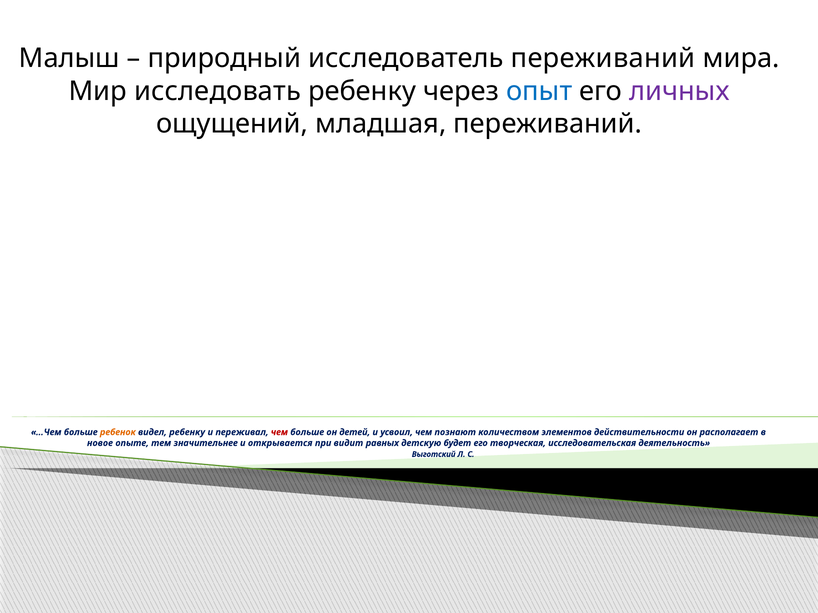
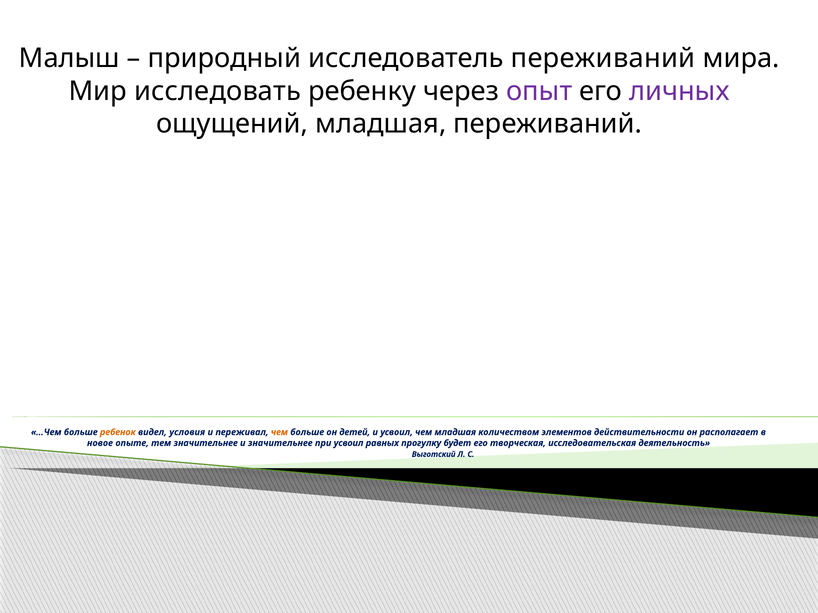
опыт colour: blue -> purple
видел ребенку: ребенку -> условия
чем at (279, 433) colour: red -> orange
чем познают: познают -> младшая
и открывается: открывается -> значительнее
при видит: видит -> усвоил
детскую: детскую -> прогулку
